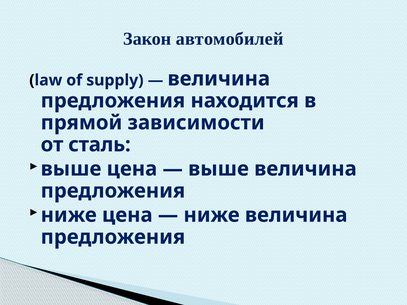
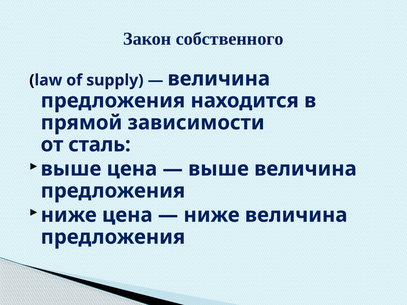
автомобилей: автомобилей -> собственного
